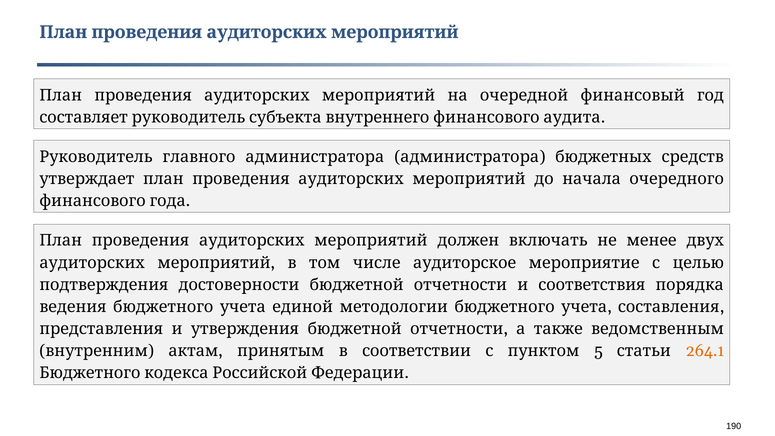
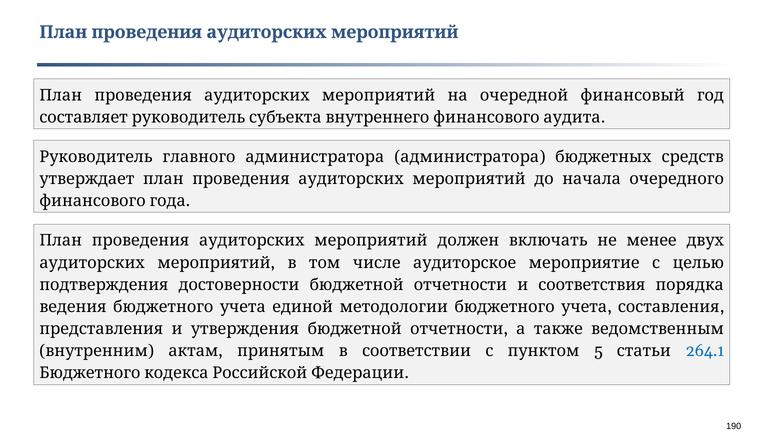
264.1 colour: orange -> blue
